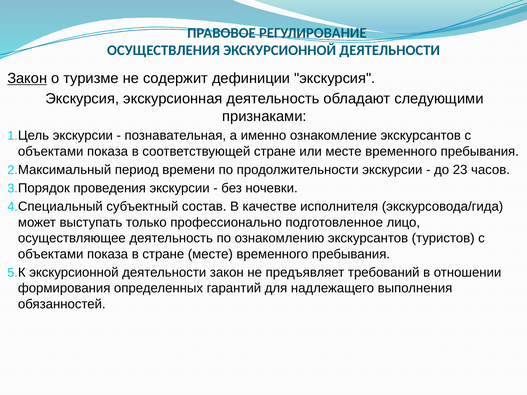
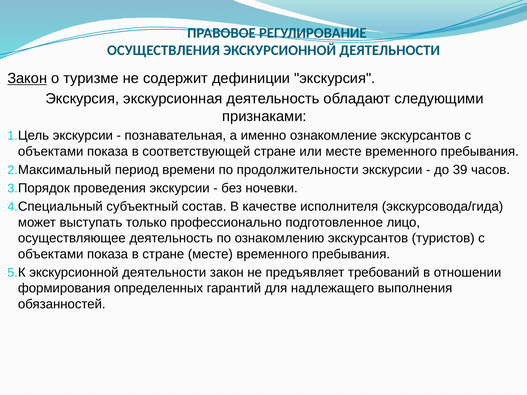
23: 23 -> 39
